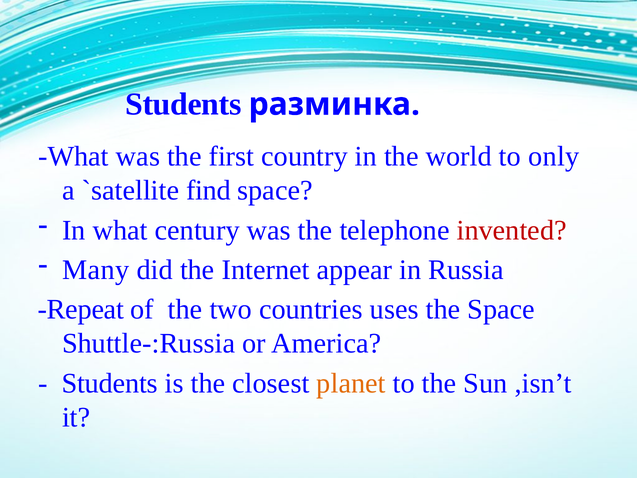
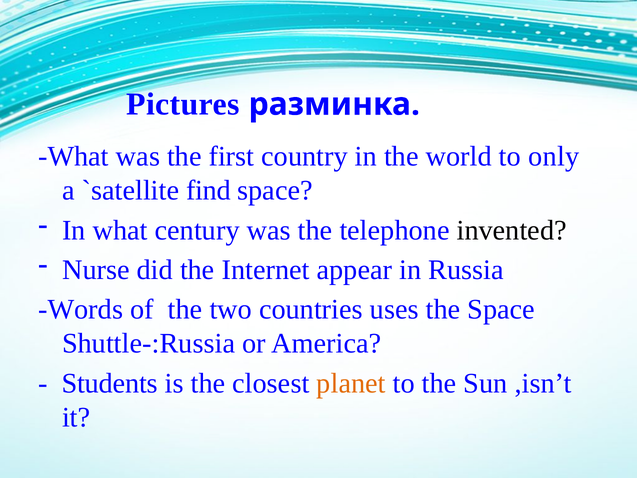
Students at (183, 104): Students -> Pictures
invented colour: red -> black
Many: Many -> Nurse
Repeat: Repeat -> Words
